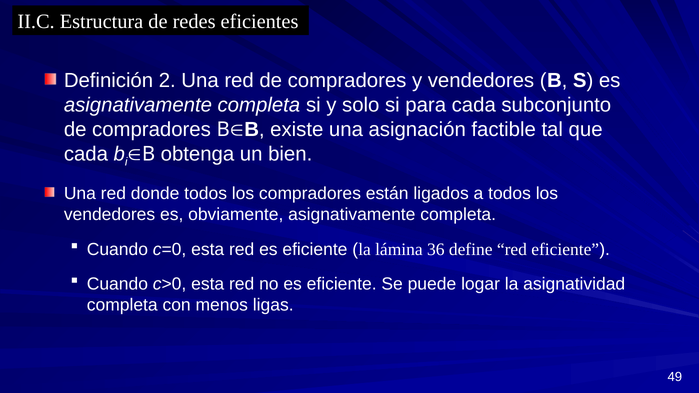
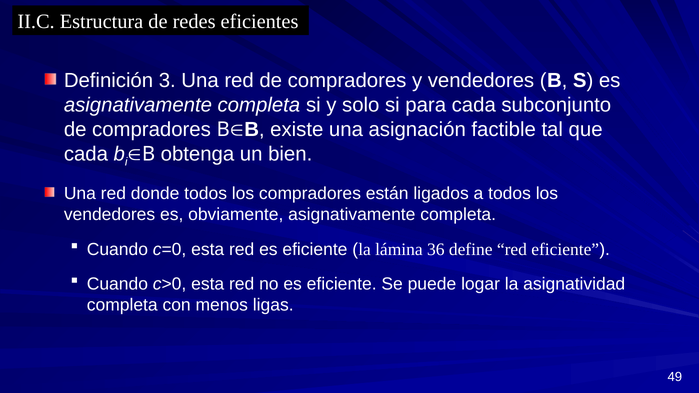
2: 2 -> 3
